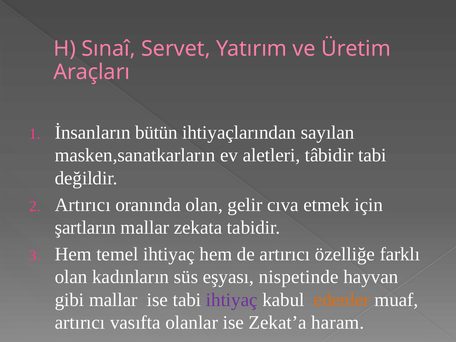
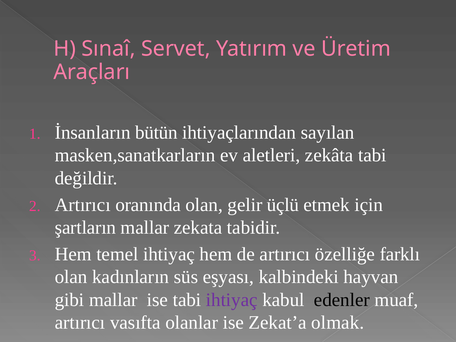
tâbidir: tâbidir -> zekâta
cıva: cıva -> üçlü
nispetinde: nispetinde -> kalbindeki
edenler colour: orange -> black
haram: haram -> olmak
